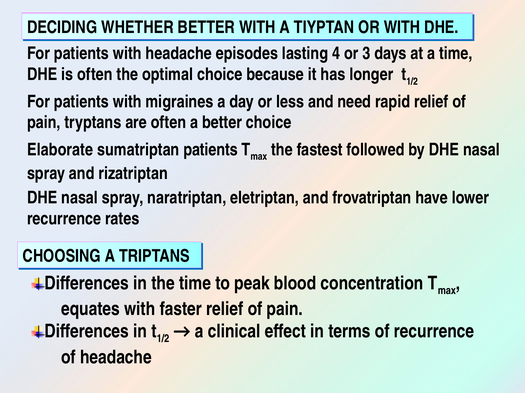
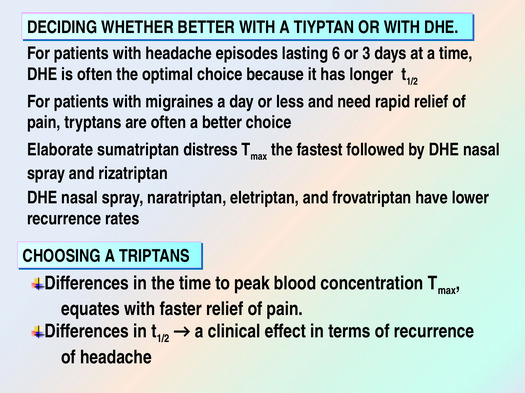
4: 4 -> 6
sumatriptan patients: patients -> distress
